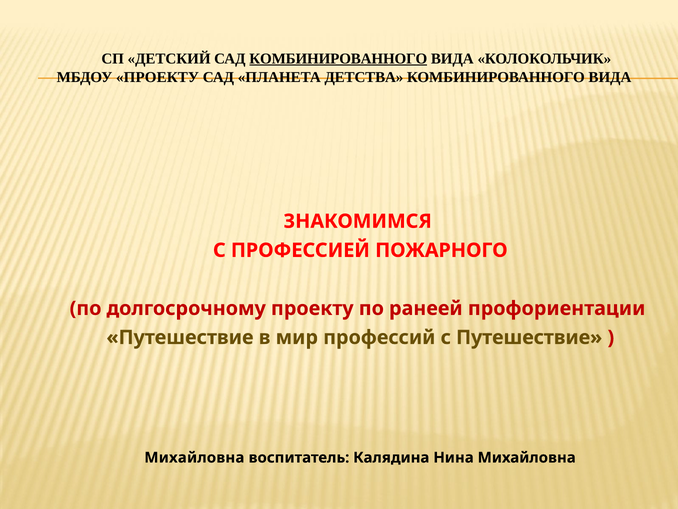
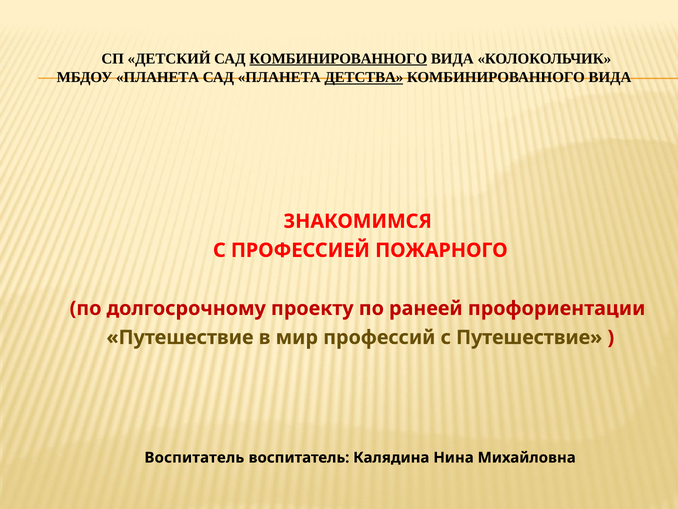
МБДОУ ПРОЕКТУ: ПРОЕКТУ -> ПЛАНЕТА
ДЕТСТВА underline: none -> present
Михайловна at (194, 457): Михайловна -> Воспитатель
